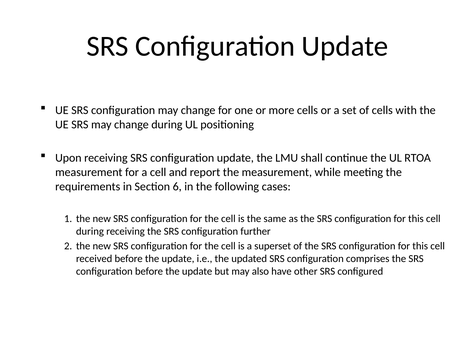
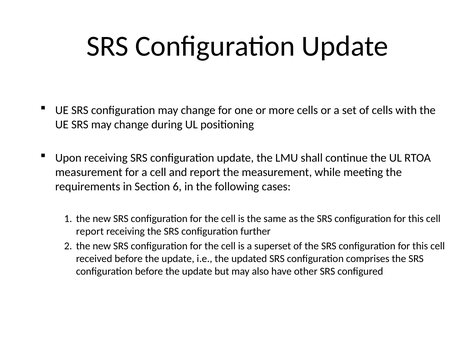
during at (90, 231): during -> report
